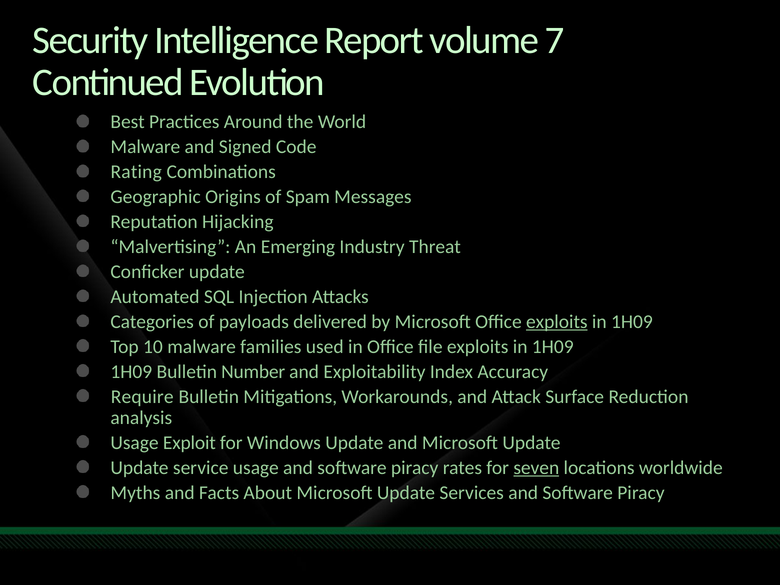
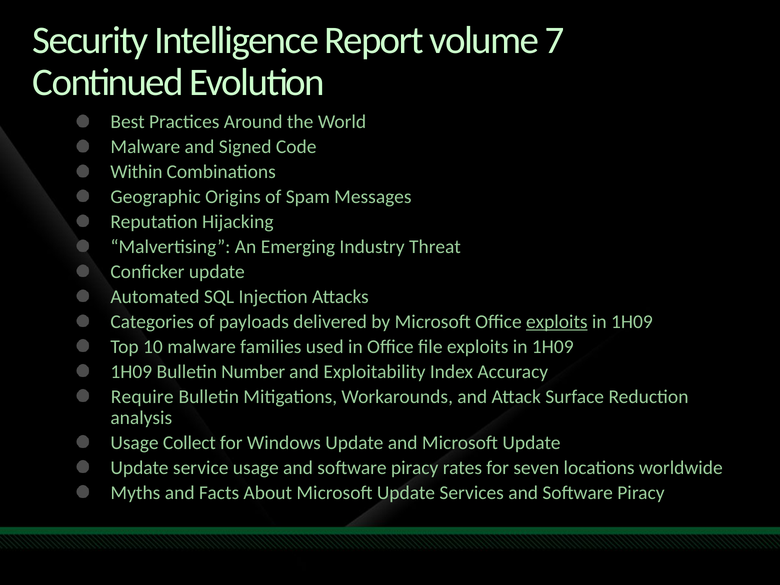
Rating: Rating -> Within
Exploit: Exploit -> Collect
seven underline: present -> none
